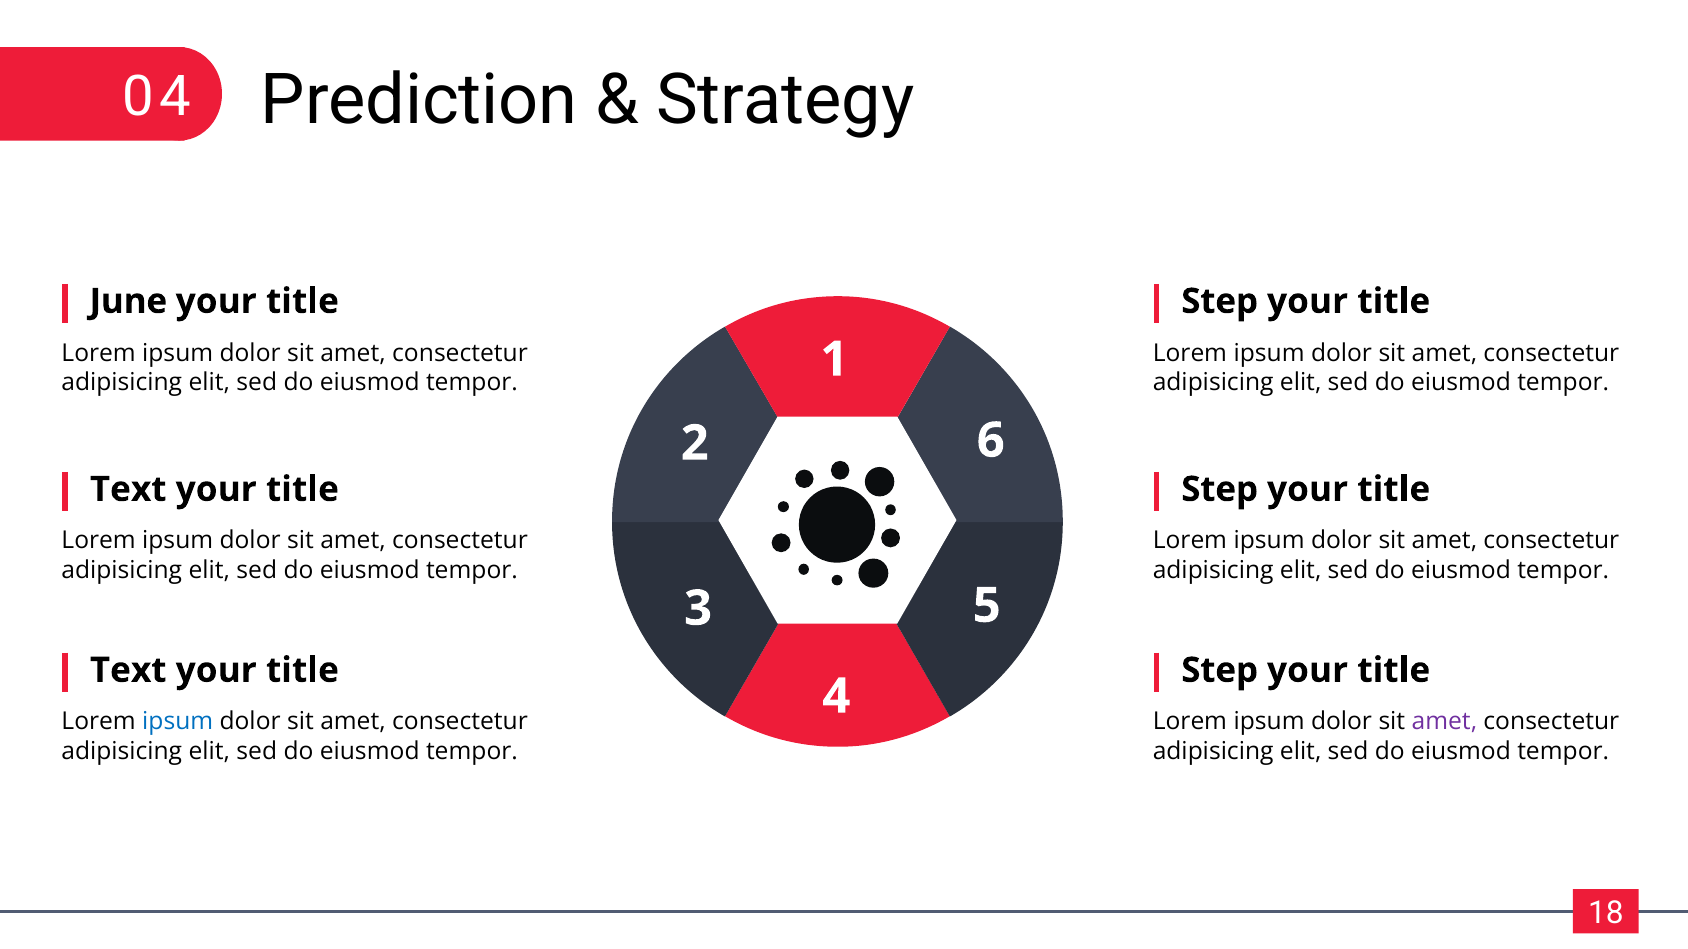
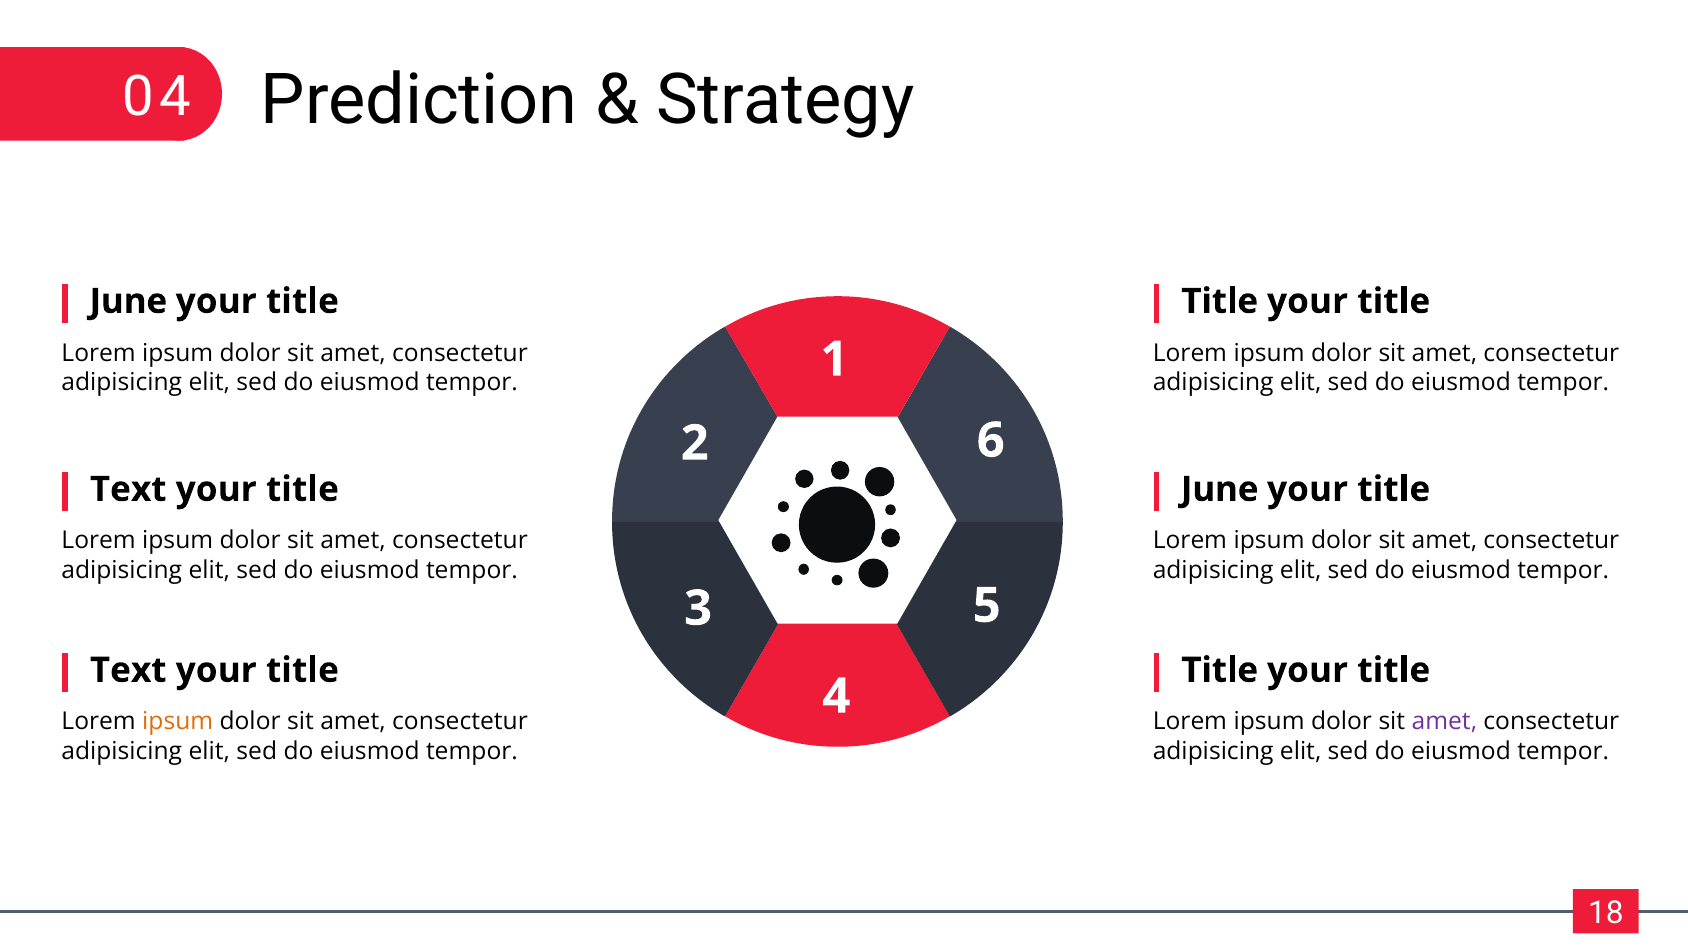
Step at (1220, 301): Step -> Title
Step at (1220, 490): Step -> June
Step at (1220, 671): Step -> Title
ipsum at (178, 722) colour: blue -> orange
